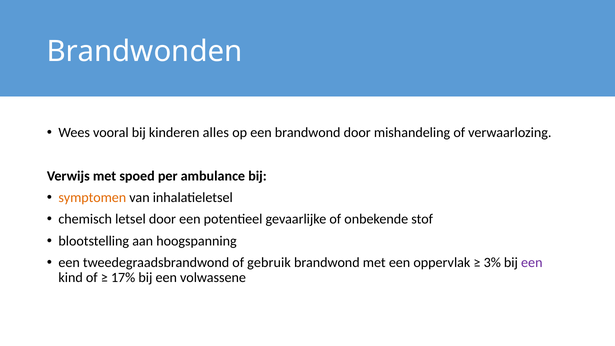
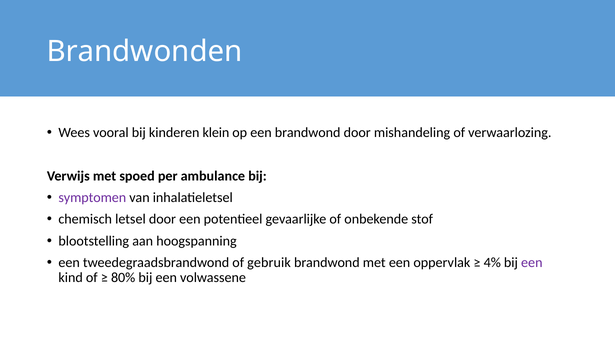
alles: alles -> klein
symptomen colour: orange -> purple
3%: 3% -> 4%
17%: 17% -> 80%
